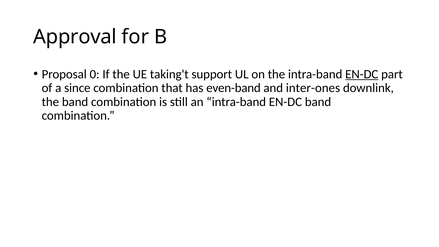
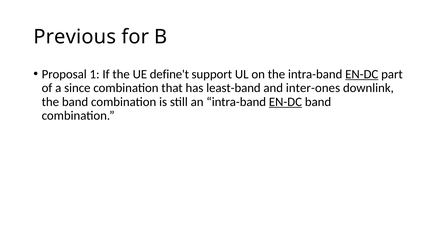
Approval: Approval -> Previous
0: 0 -> 1
taking't: taking't -> define't
even-band: even-band -> least-band
EN-DC at (285, 102) underline: none -> present
